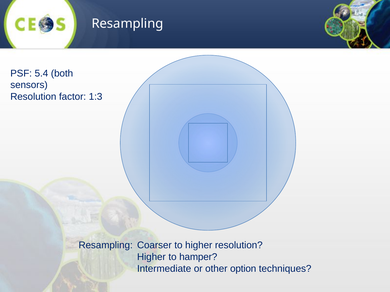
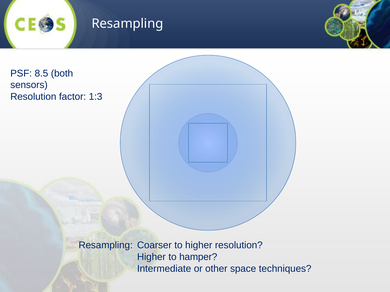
5.4: 5.4 -> 8.5
option: option -> space
